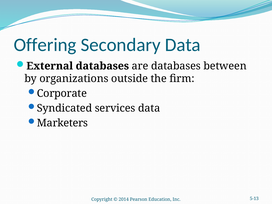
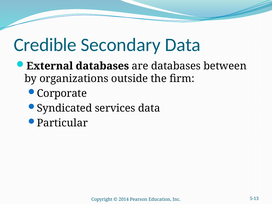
Offering: Offering -> Credible
Marketers: Marketers -> Particular
